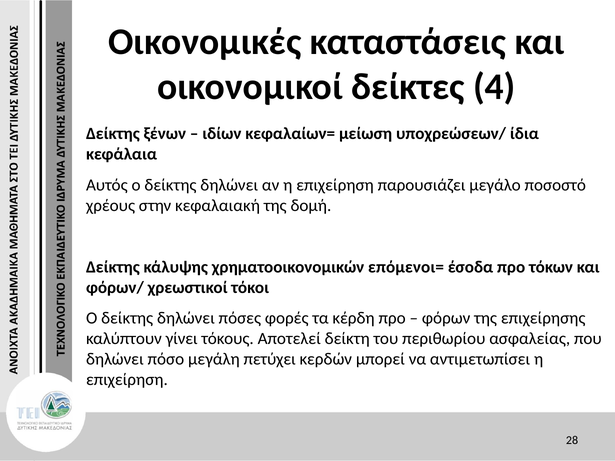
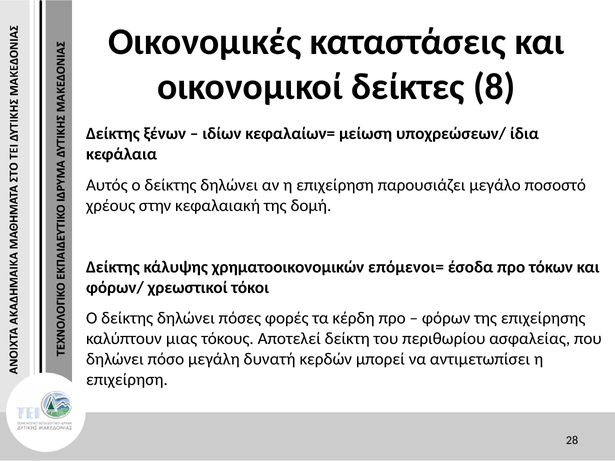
4: 4 -> 8
γίνει: γίνει -> μιας
πετύχει: πετύχει -> δυνατή
